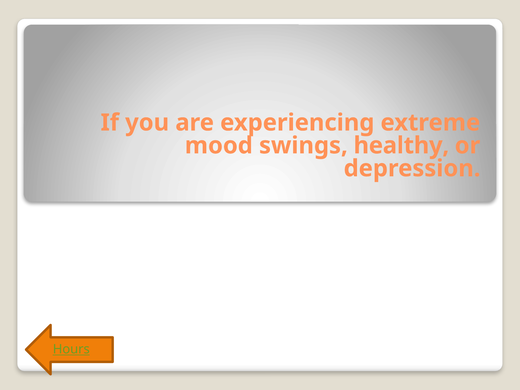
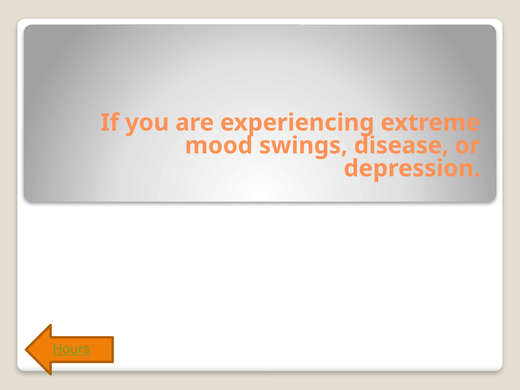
healthy: healthy -> disease
